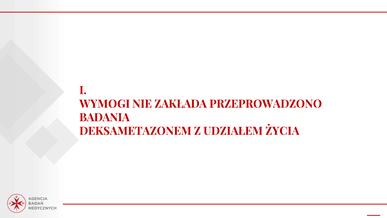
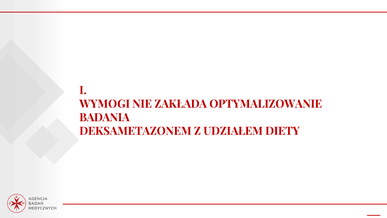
PRZEPROWADZONO: PRZEPROWADZONO -> OPTYMALIZOWANIE
ŻYCIA: ŻYCIA -> DIETY
